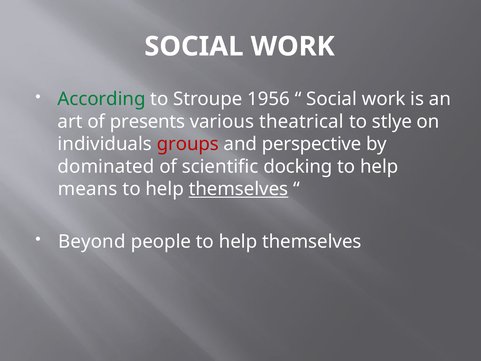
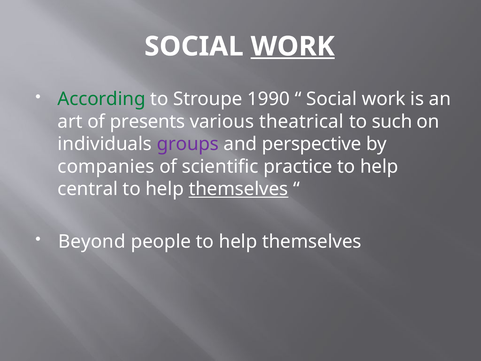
WORK at (293, 46) underline: none -> present
1956: 1956 -> 1990
stlye: stlye -> such
groups colour: red -> purple
dominated: dominated -> companies
docking: docking -> practice
means: means -> central
